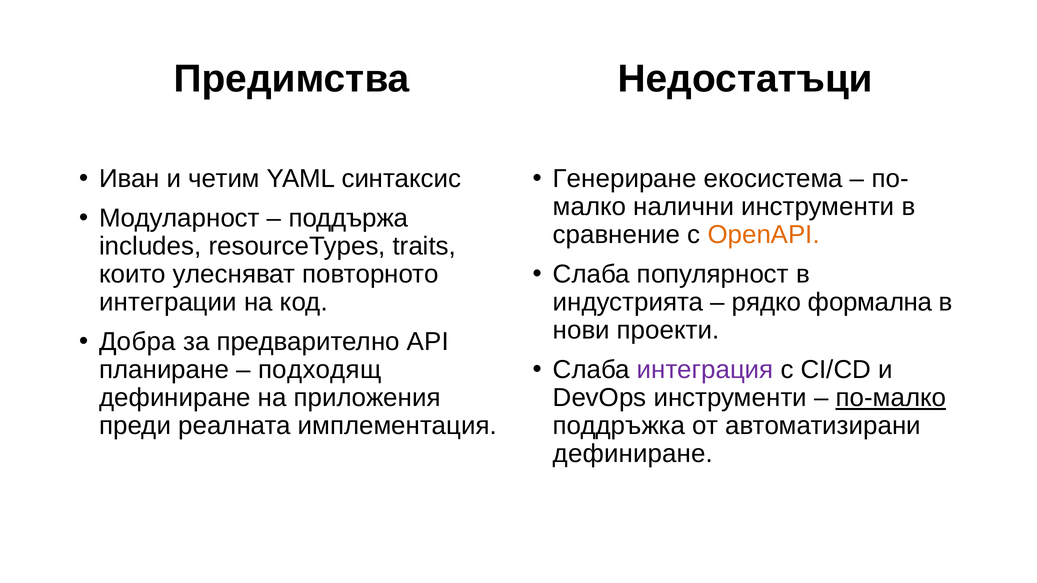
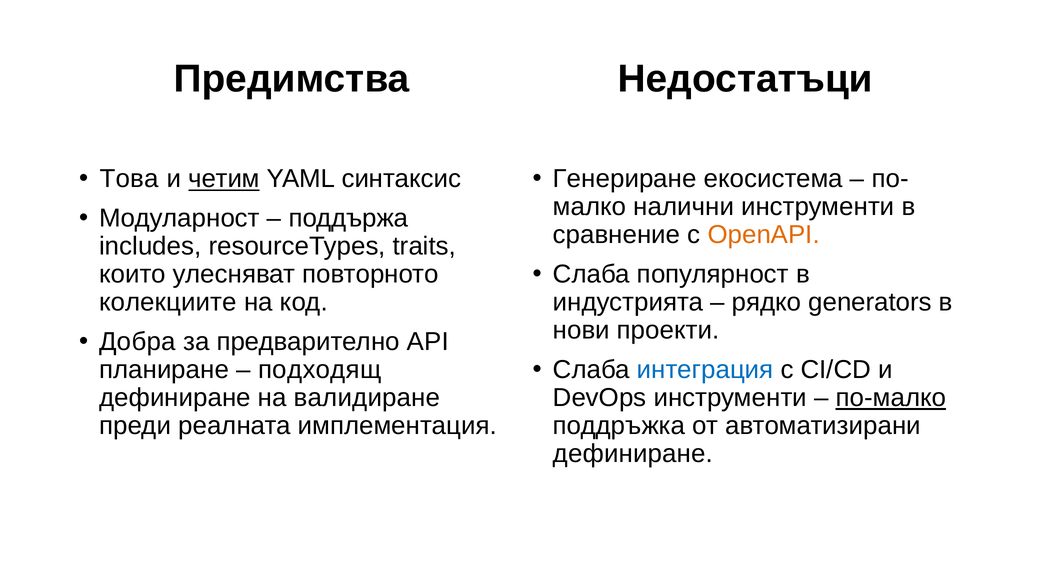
Иван: Иван -> Това
четим underline: none -> present
интеграции: интеграции -> колекциите
формална: формална -> generators
интеграция colour: purple -> blue
приложения: приложения -> валидиране
